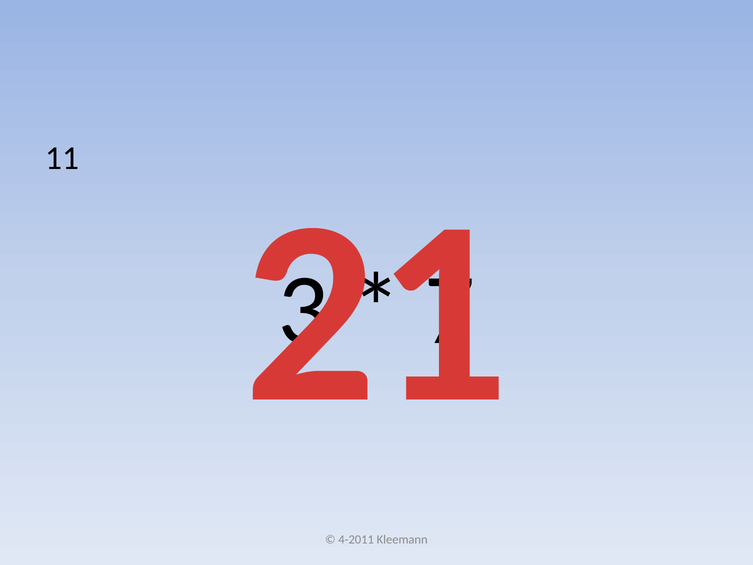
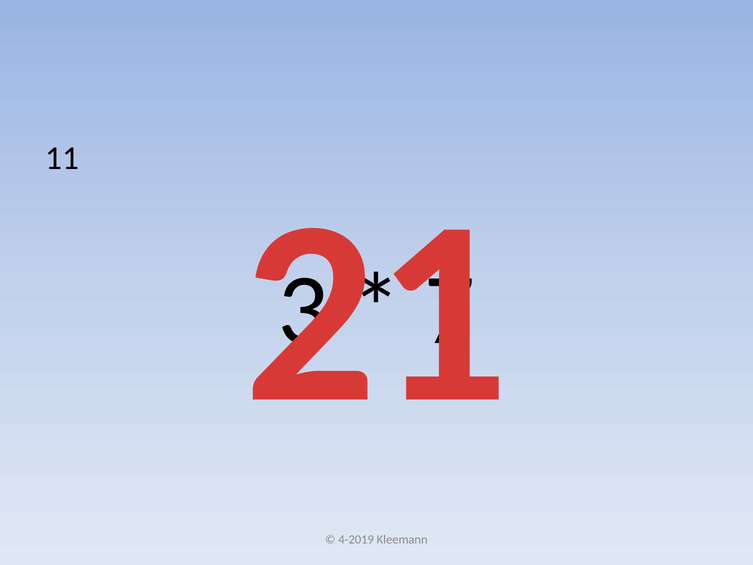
4-2011: 4-2011 -> 4-2019
